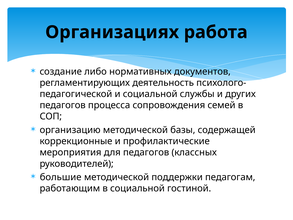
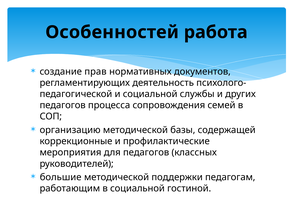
Организациях: Организациях -> Особенностей
либо: либо -> прав
